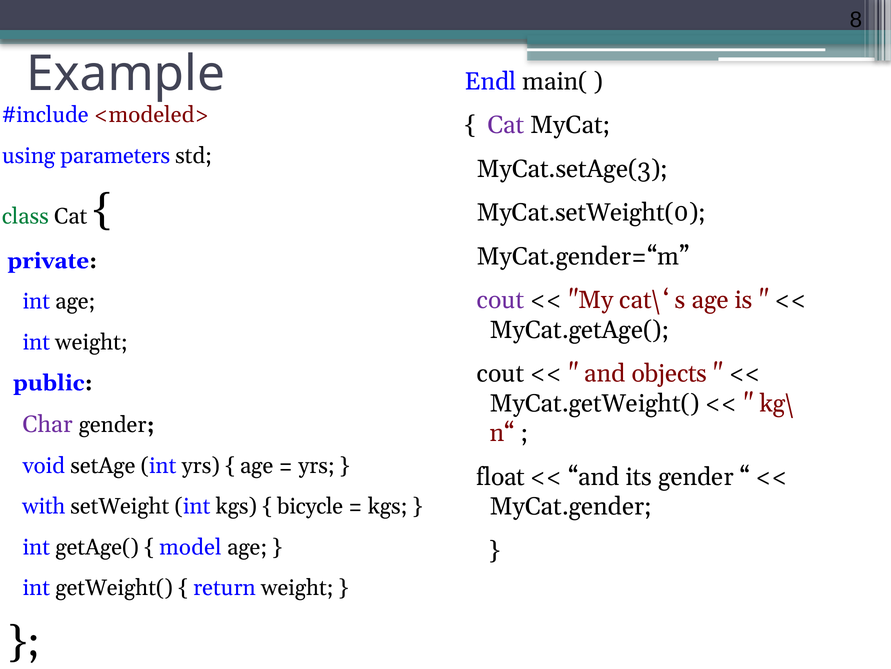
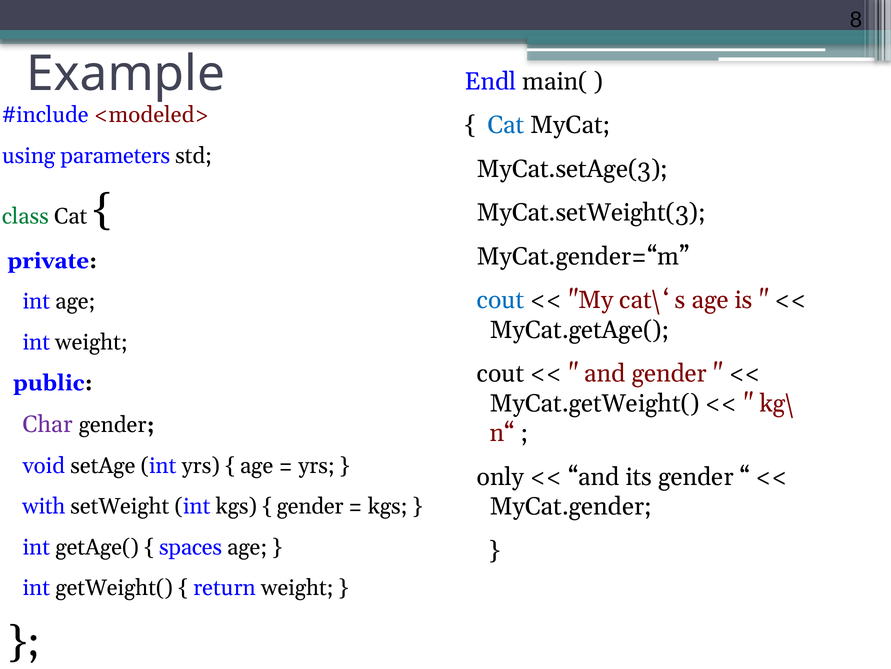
Cat at (506, 125) colour: purple -> blue
MyCat.setWeight(0: MyCat.setWeight(0 -> MyCat.setWeight(3
cout at (501, 300) colour: purple -> blue
and objects: objects -> gender
float: float -> only
bicycle at (310, 506): bicycle -> gender
model: model -> spaces
